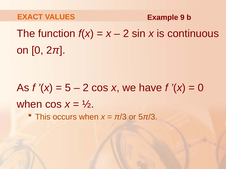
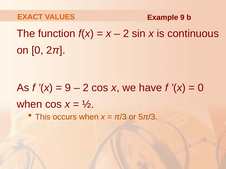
5 at (68, 88): 5 -> 9
